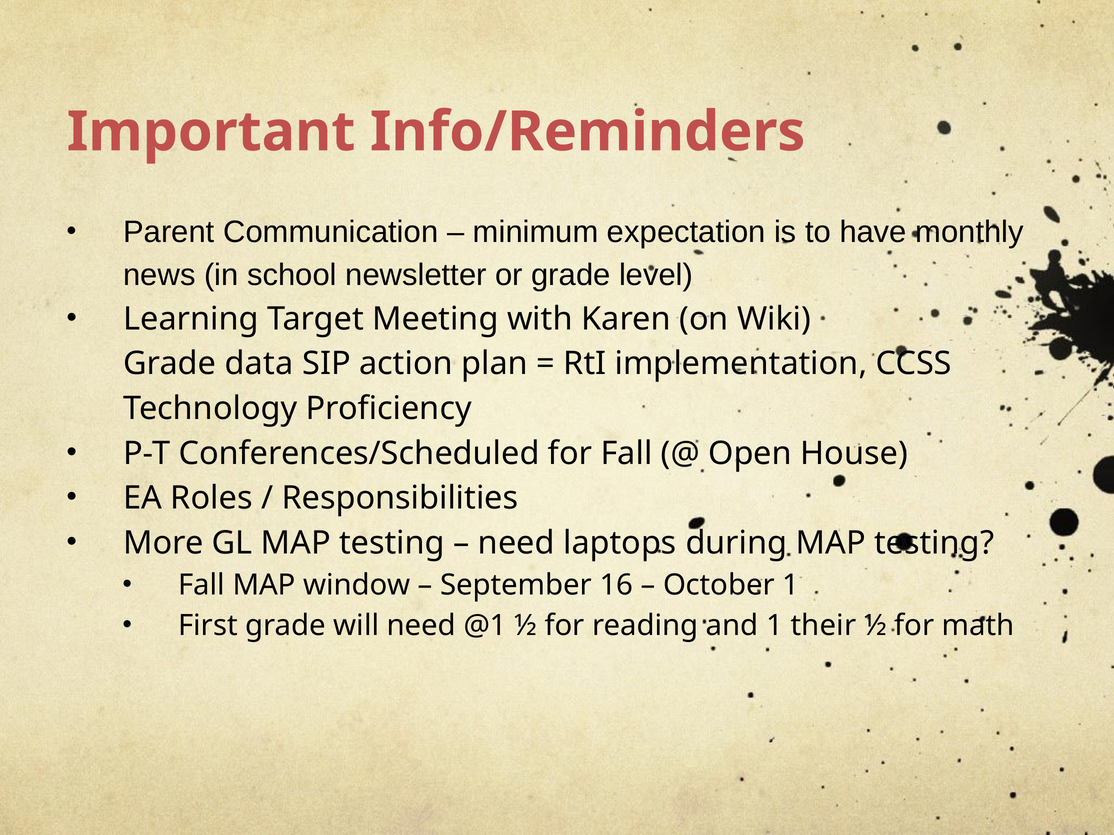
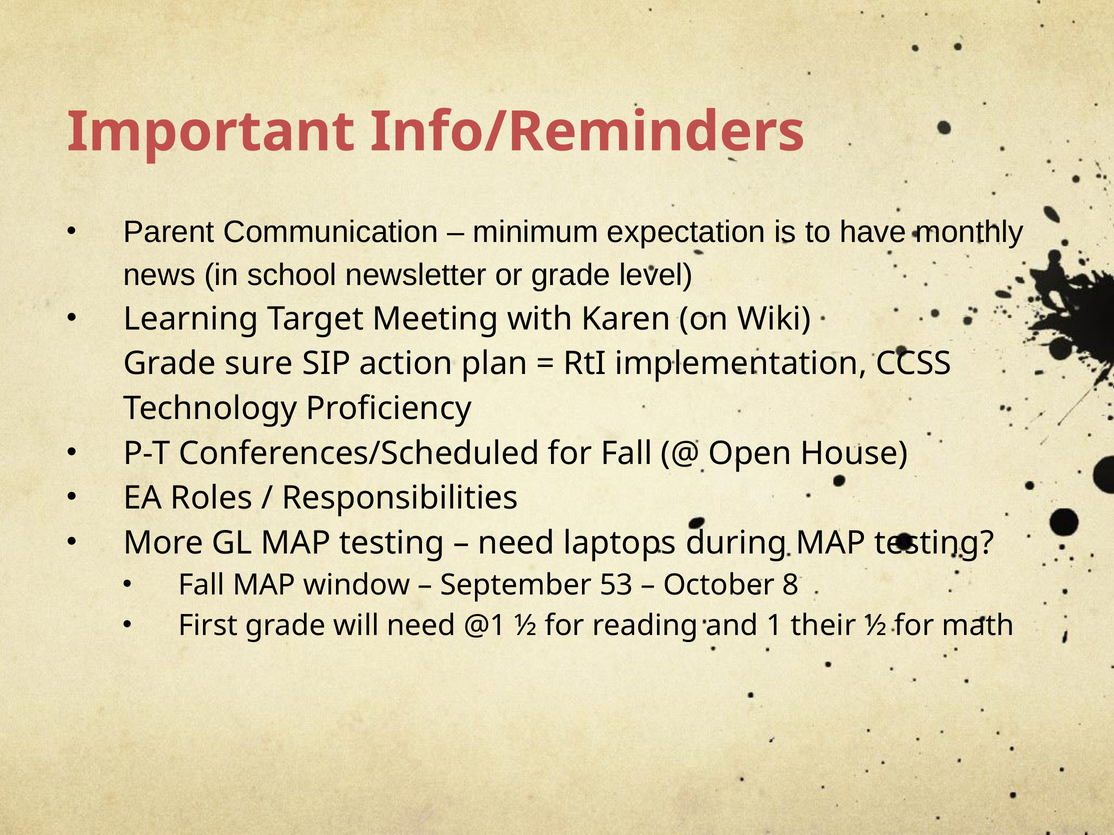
data: data -> sure
16: 16 -> 53
October 1: 1 -> 8
